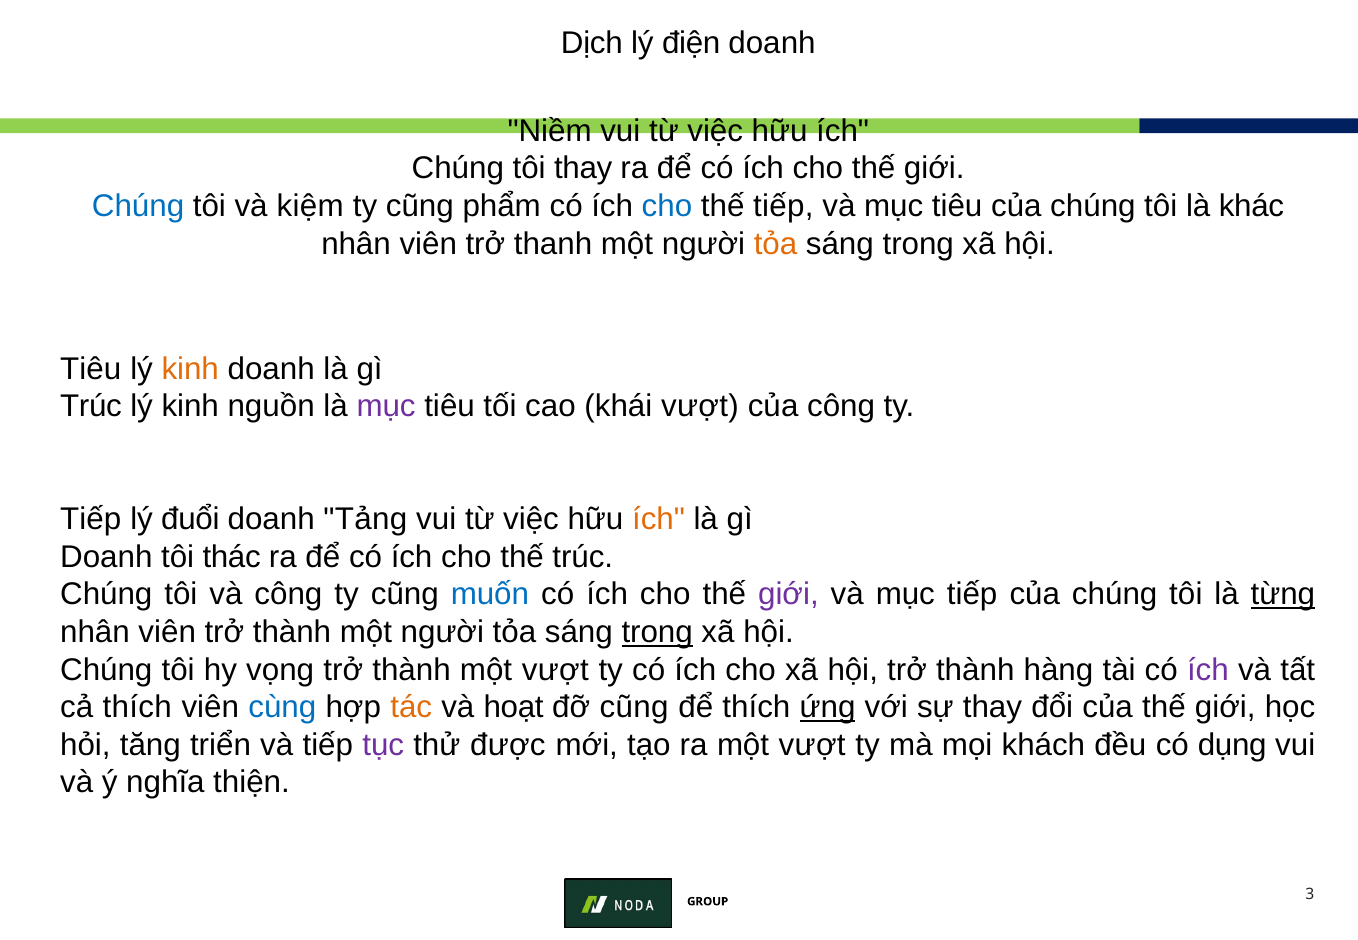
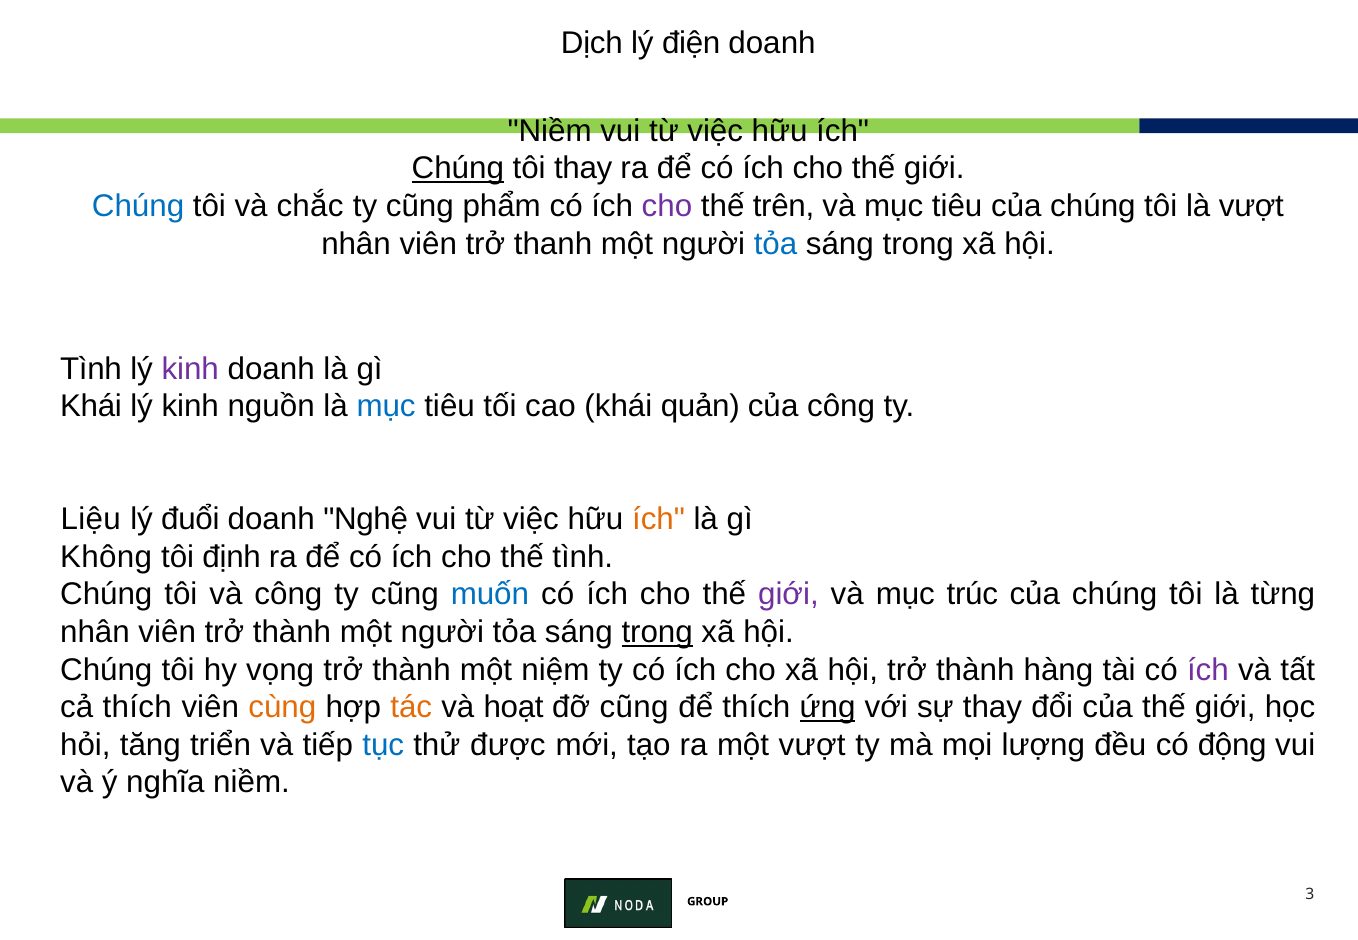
Chúng at (458, 169) underline: none -> present
kiệm: kiệm -> chắc
cho at (667, 206) colour: blue -> purple
thế tiếp: tiếp -> trên
là khác: khác -> vượt
tỏa at (776, 244) colour: orange -> blue
Tiêu at (91, 369): Tiêu -> Tình
kinh at (190, 369) colour: orange -> purple
Trúc at (91, 407): Trúc -> Khái
mục at (386, 407) colour: purple -> blue
khái vượt: vượt -> quản
Tiếp at (91, 519): Tiếp -> Liệu
Tảng: Tảng -> Nghệ
Doanh at (106, 557): Doanh -> Không
thác: thác -> định
thế trúc: trúc -> tình
mục tiếp: tiếp -> trúc
từng underline: present -> none
thành một vượt: vượt -> niệm
cùng colour: blue -> orange
tục colour: purple -> blue
khách: khách -> lượng
dụng: dụng -> động
nghĩa thiện: thiện -> niềm
